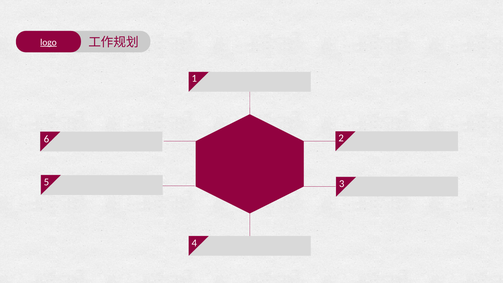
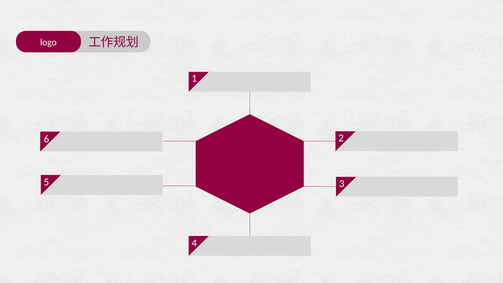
logo underline: present -> none
